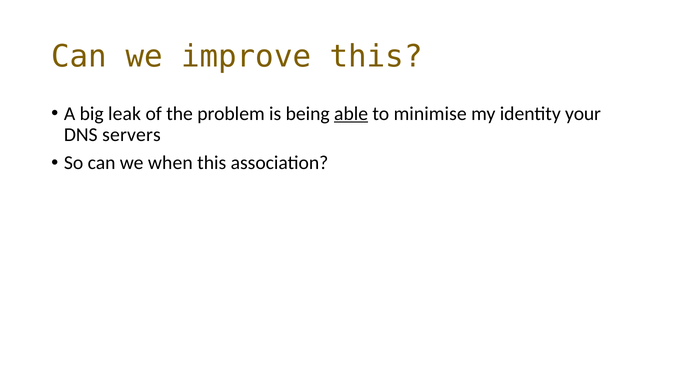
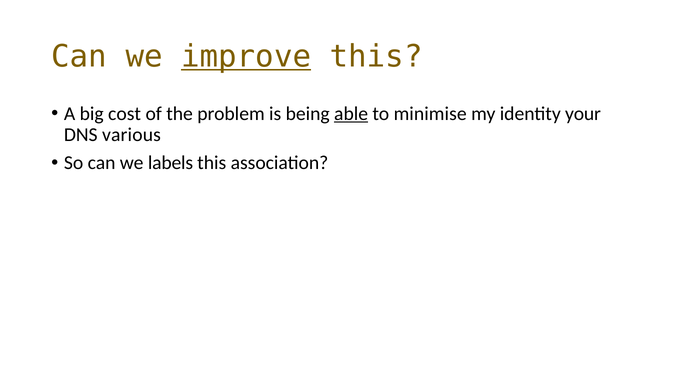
improve underline: none -> present
leak: leak -> cost
servers: servers -> various
when: when -> labels
